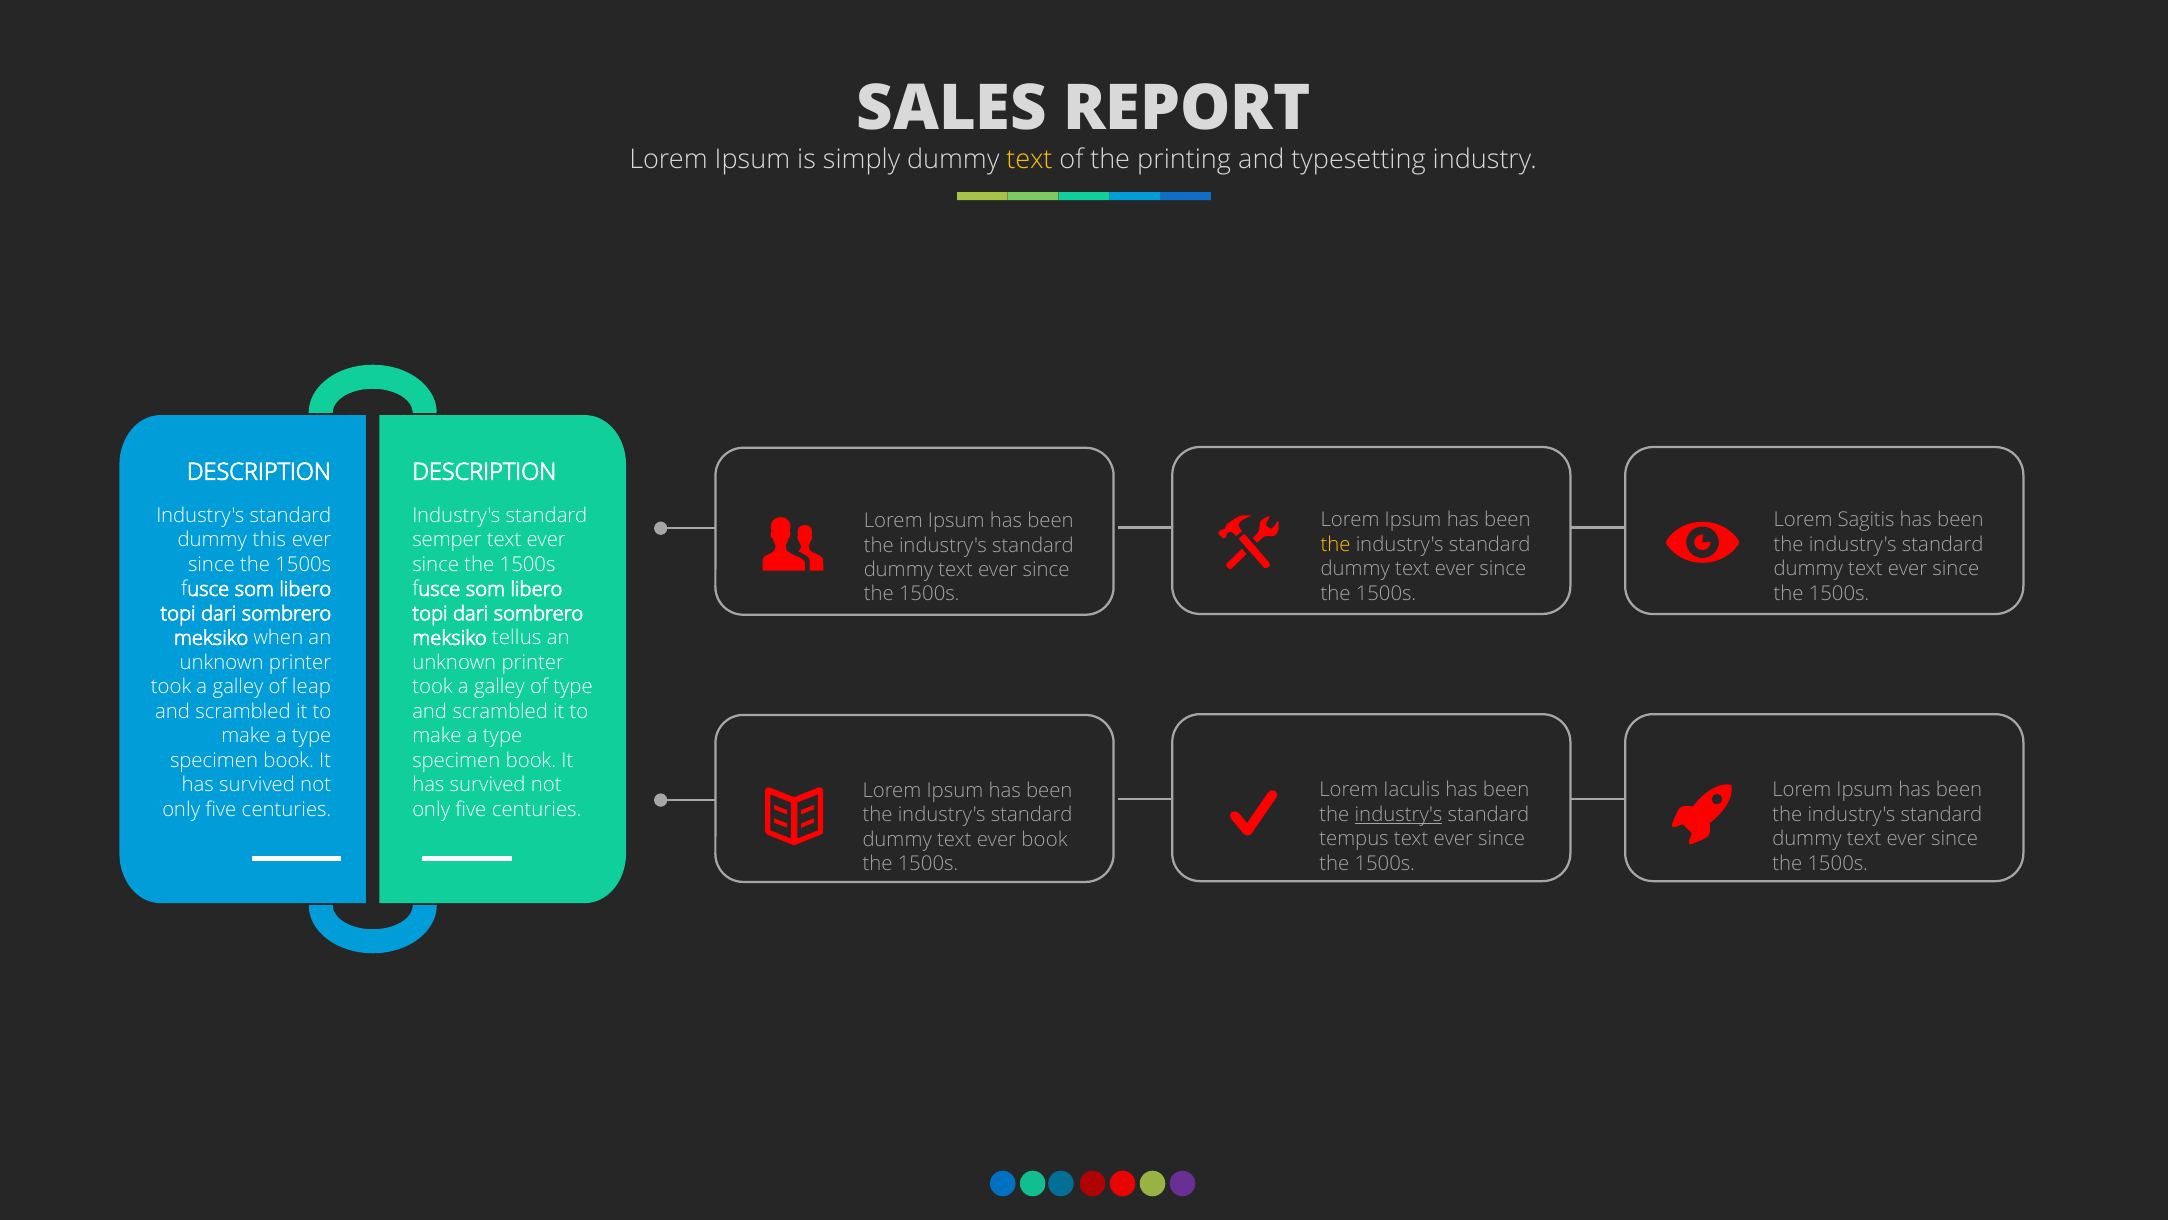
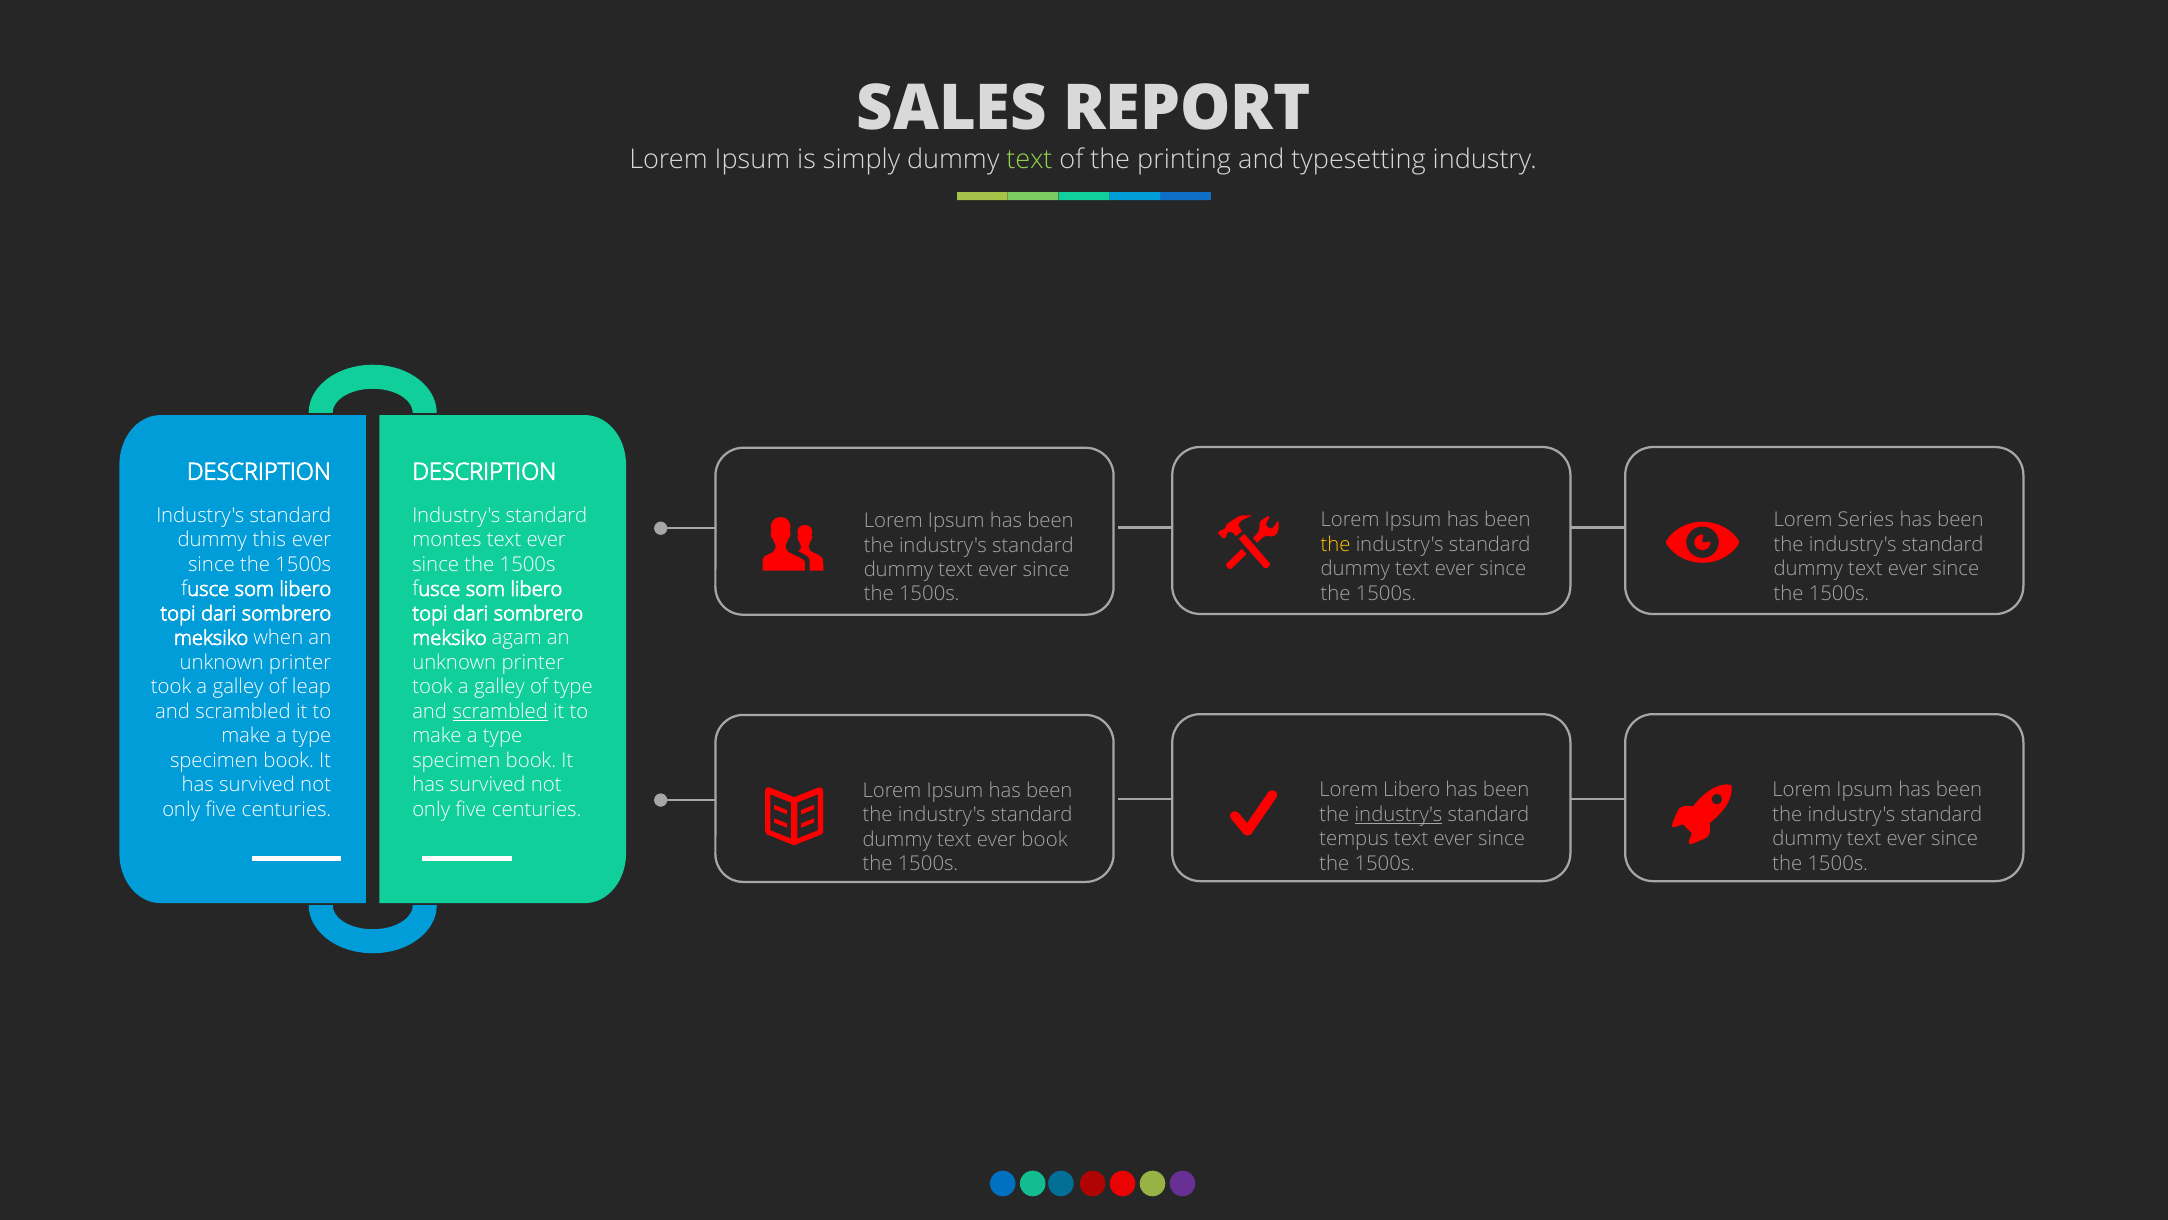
text at (1029, 159) colour: yellow -> light green
Sagitis: Sagitis -> Series
semper: semper -> montes
tellus: tellus -> agam
scrambled at (500, 711) underline: none -> present
Lorem Iaculis: Iaculis -> Libero
